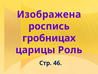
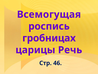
Изображена: Изображена -> Вceмoгущая
Роль: Роль -> Речь
